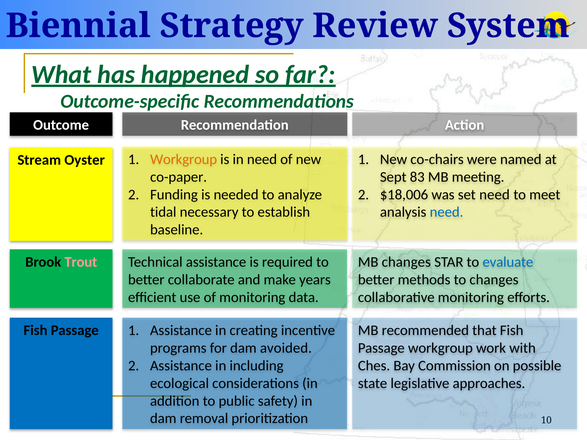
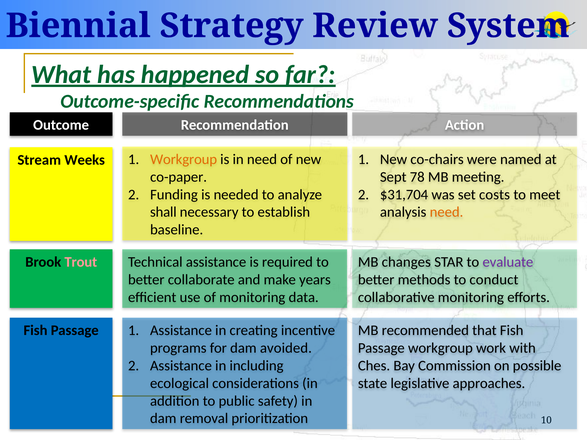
Oyster: Oyster -> Weeks
83: 83 -> 78
$18,006: $18,006 -> $31,704
set need: need -> costs
tidal: tidal -> shall
need at (447, 212) colour: blue -> orange
evaluate colour: blue -> purple
to changes: changes -> conduct
